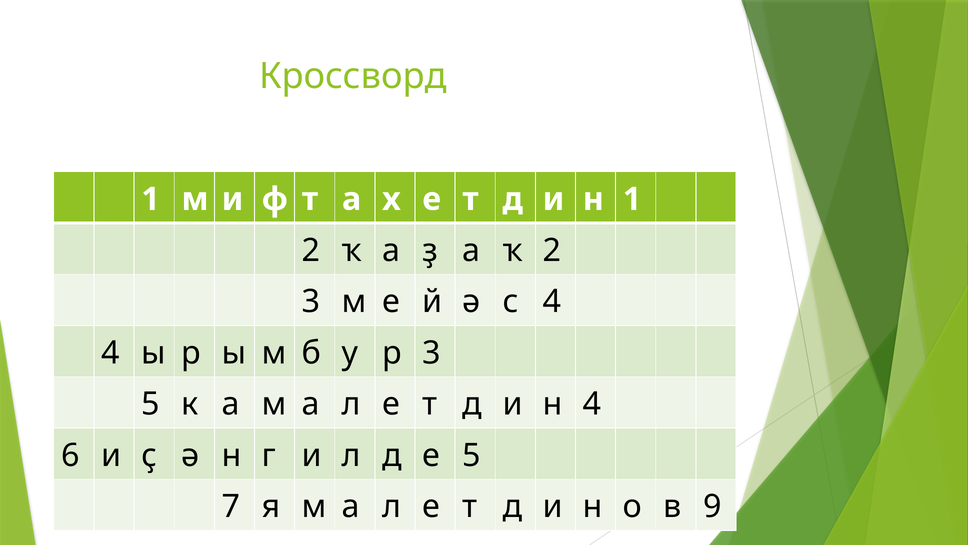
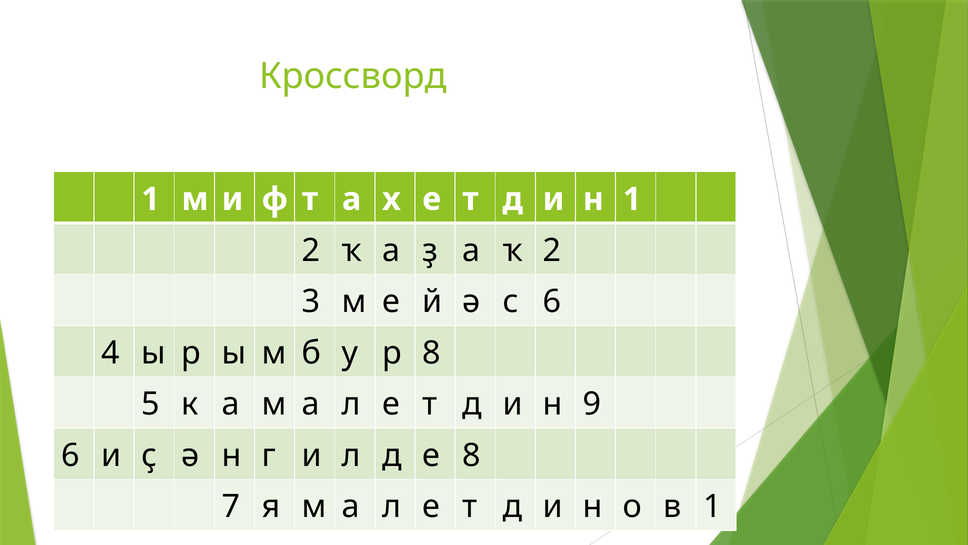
с 4: 4 -> 6
р 3: 3 -> 8
н 4: 4 -> 9
е 5: 5 -> 8
в 9: 9 -> 1
